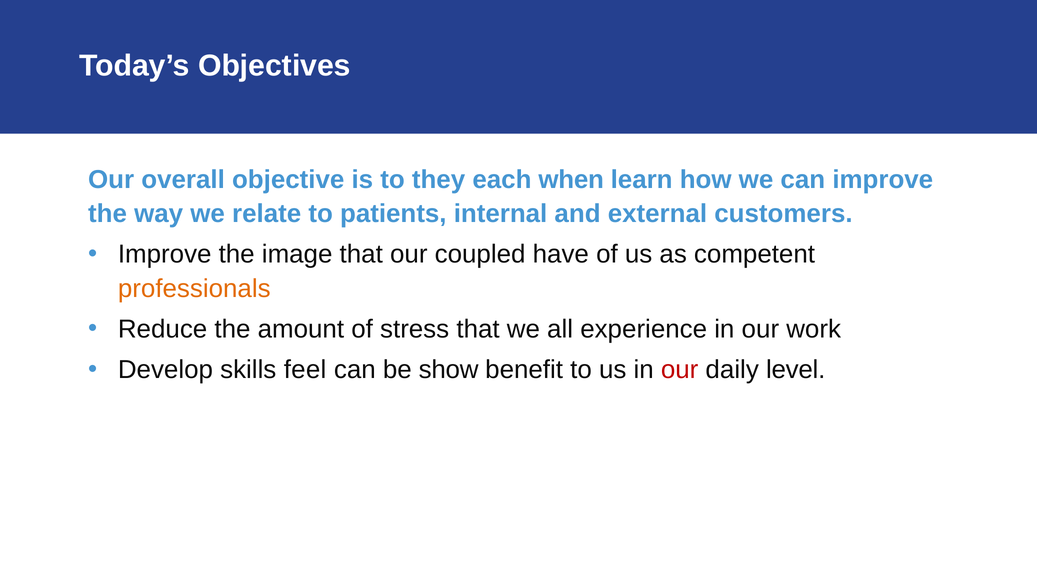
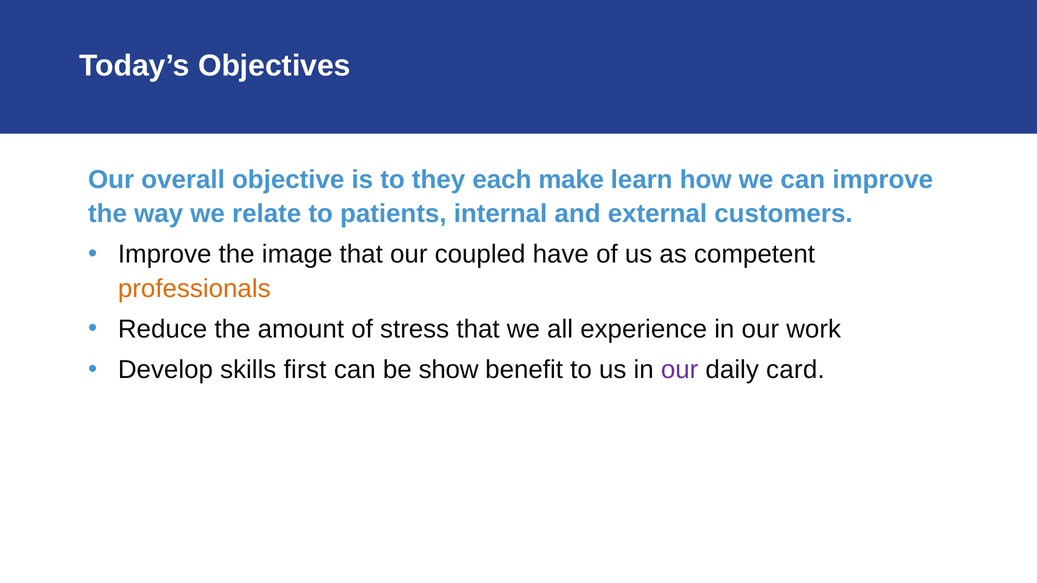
when: when -> make
feel: feel -> first
our at (680, 370) colour: red -> purple
level: level -> card
